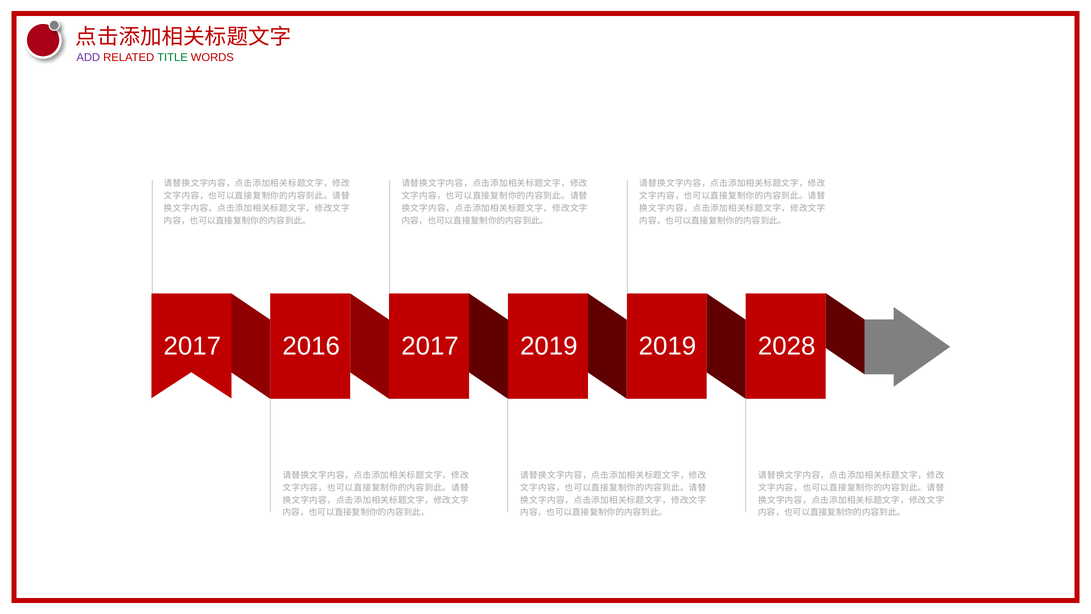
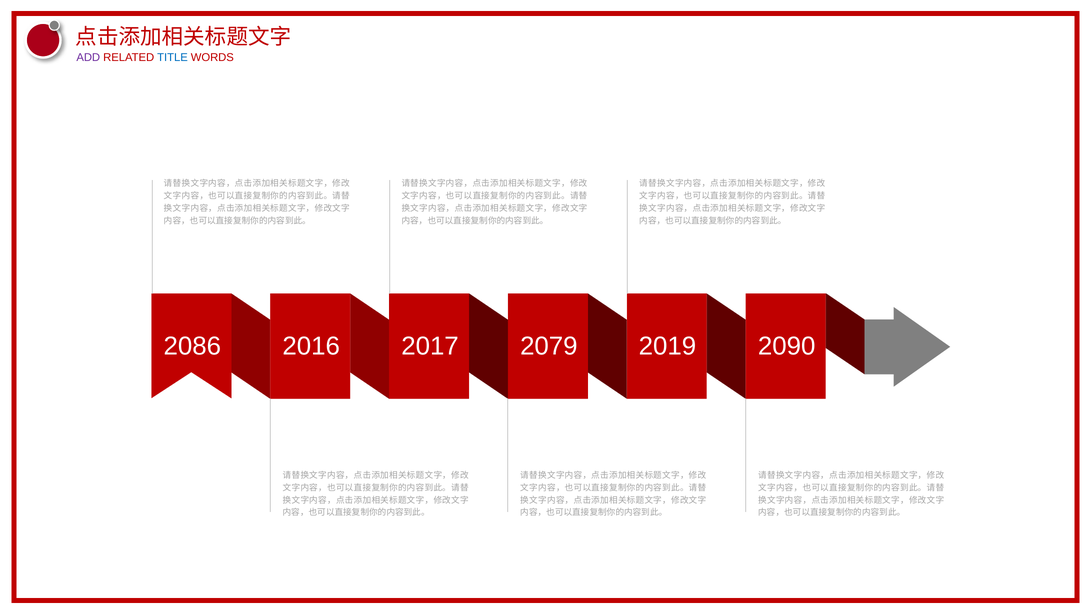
TITLE colour: green -> blue
2017 at (192, 346): 2017 -> 2086
2017 2019: 2019 -> 2079
2028: 2028 -> 2090
